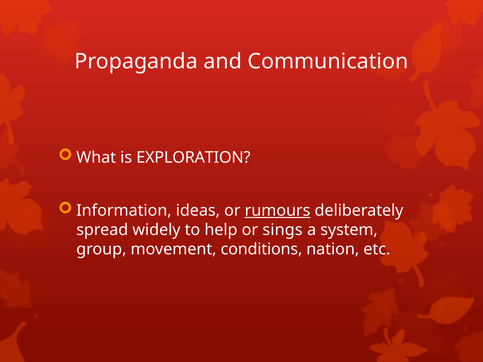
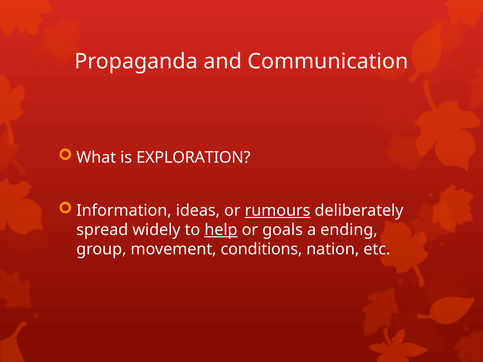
help underline: none -> present
sings: sings -> goals
system: system -> ending
